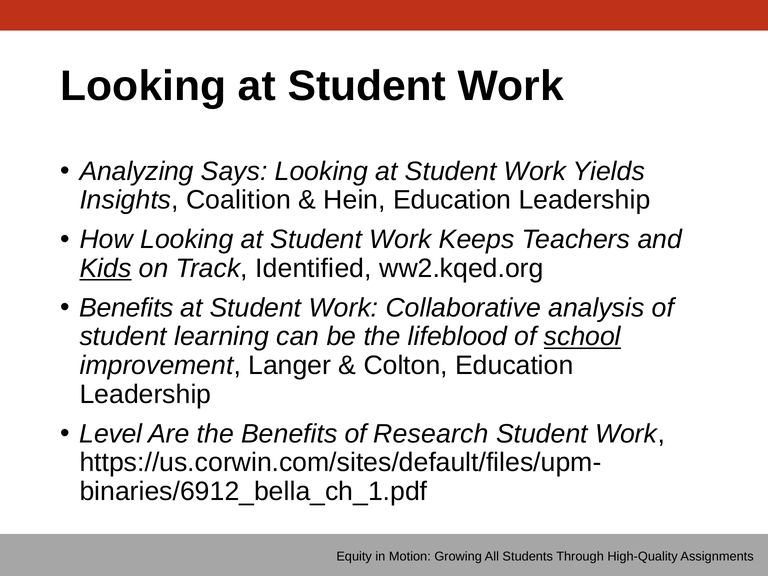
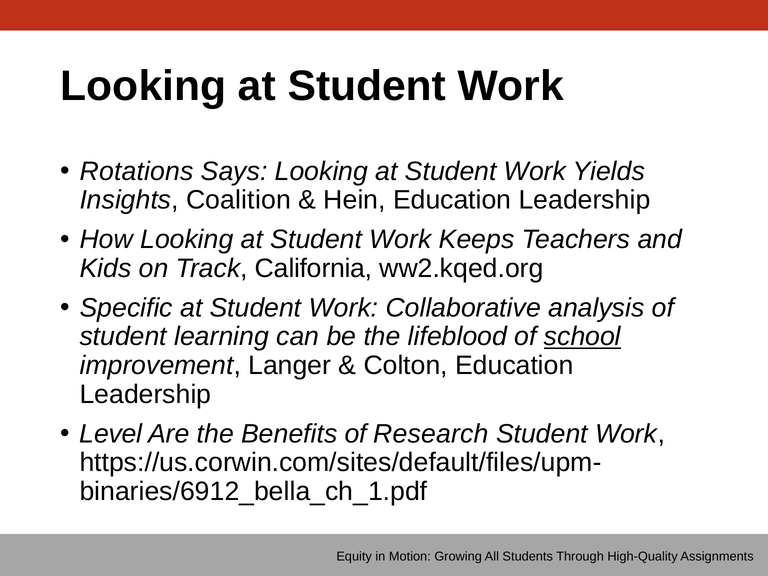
Analyzing: Analyzing -> Rotations
Kids underline: present -> none
Identified: Identified -> California
Benefits at (126, 308): Benefits -> Specific
